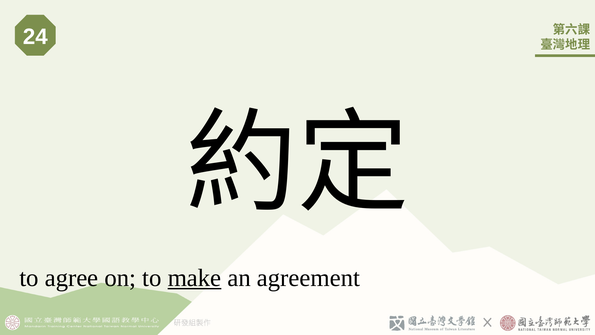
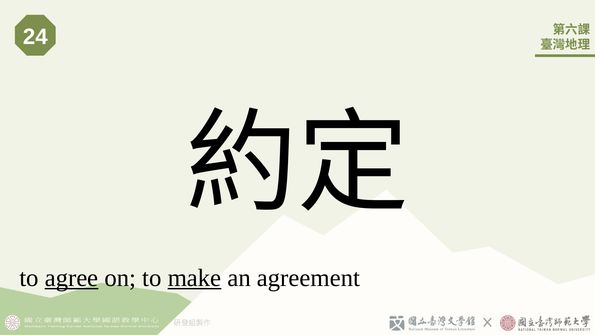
agree underline: none -> present
